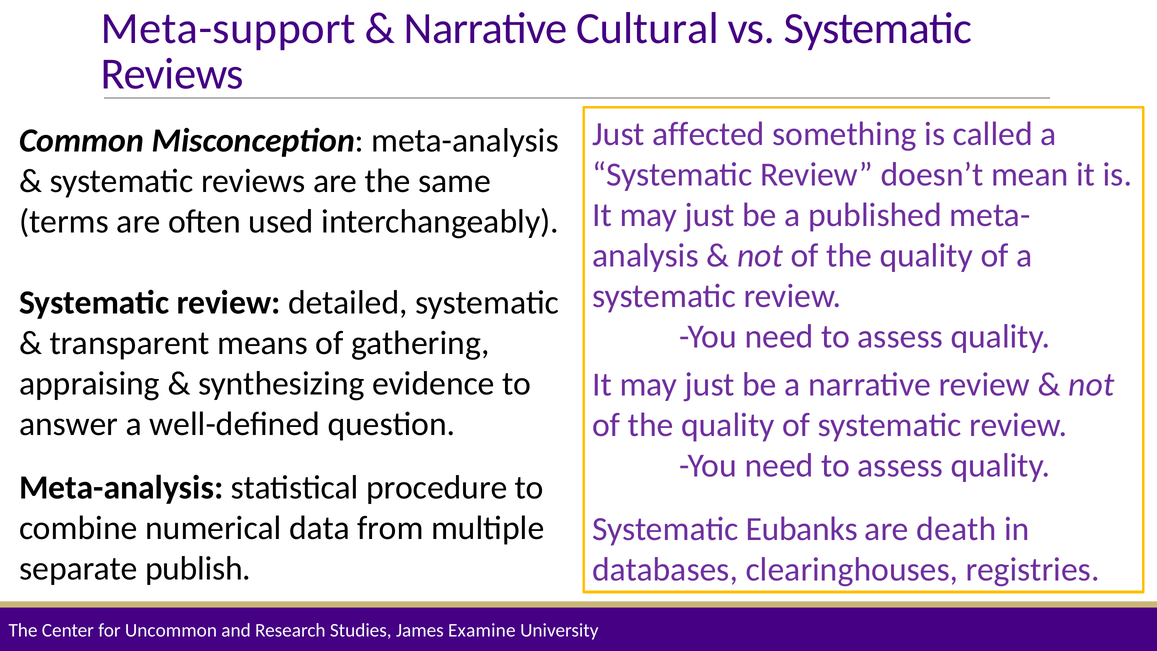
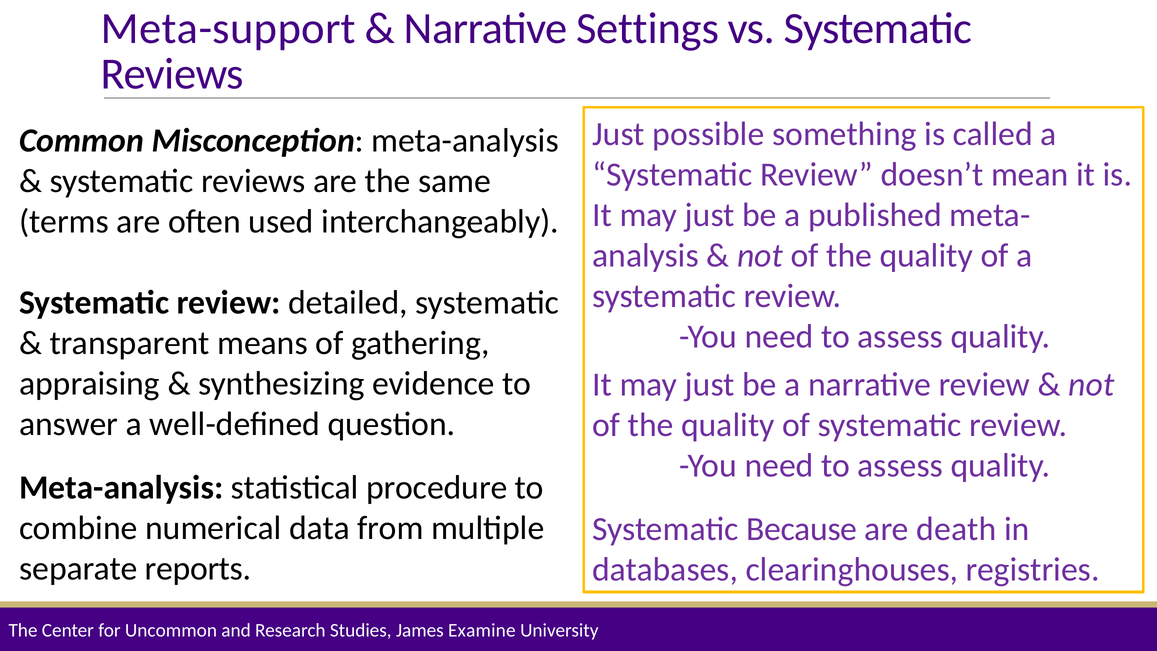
Cultural: Cultural -> Settings
affected: affected -> possible
Eubanks: Eubanks -> Because
publish: publish -> reports
